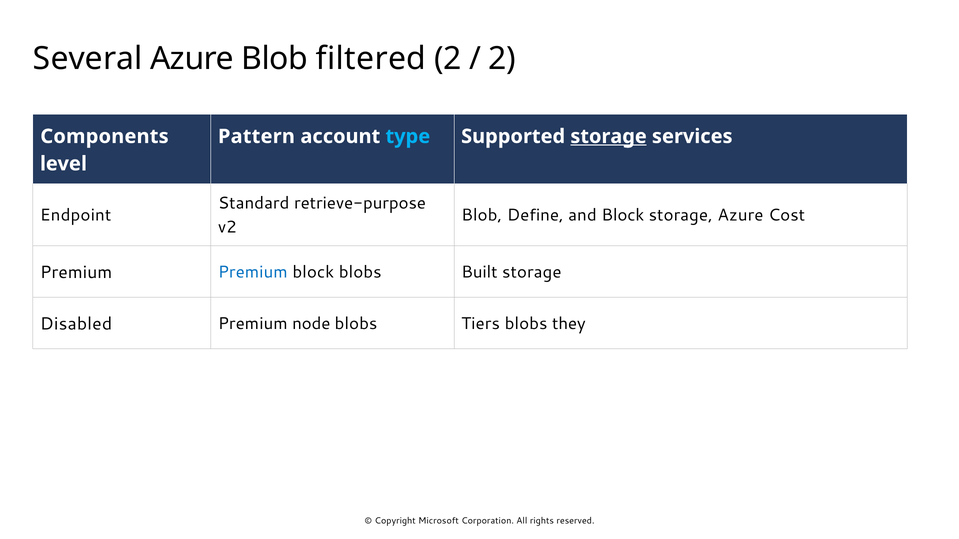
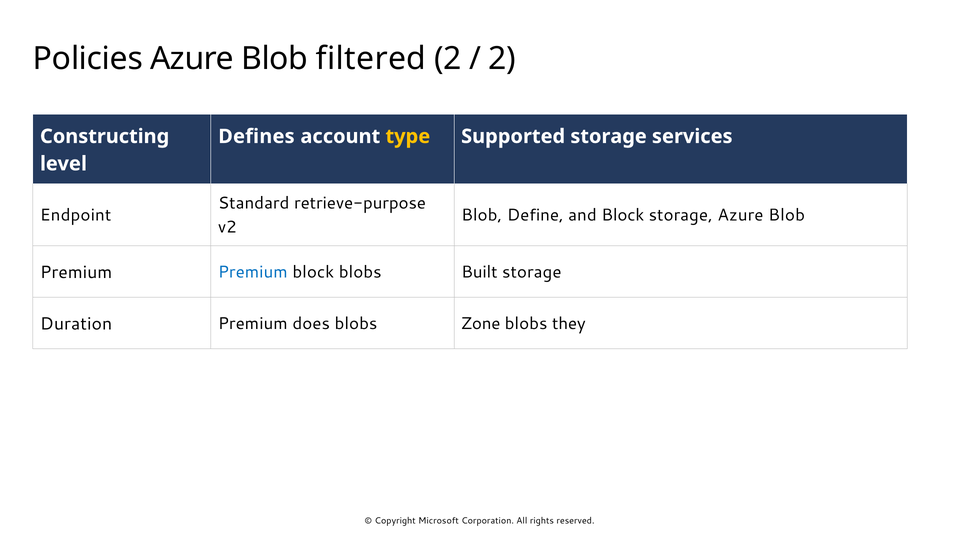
Several: Several -> Policies
Components: Components -> Constructing
Pattern: Pattern -> Defines
type colour: light blue -> yellow
storage at (609, 137) underline: present -> none
storage Azure Cost: Cost -> Blob
Disabled: Disabled -> Duration
node: node -> does
Tiers: Tiers -> Zone
